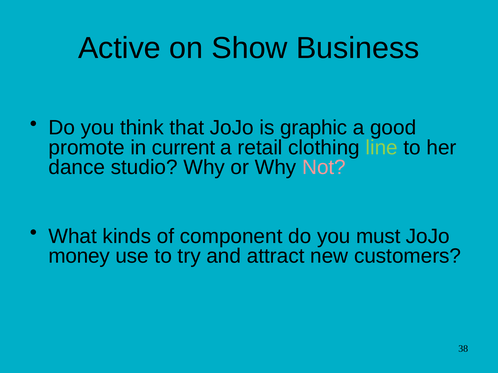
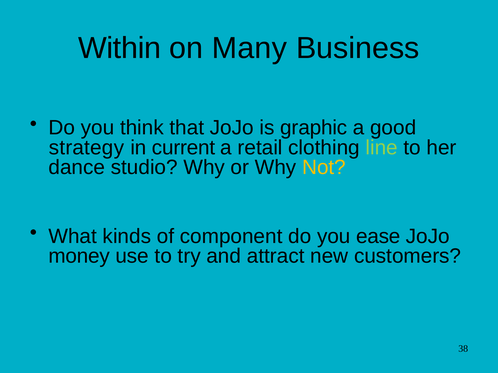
Active: Active -> Within
Show: Show -> Many
promote: promote -> strategy
Not colour: pink -> yellow
must: must -> ease
